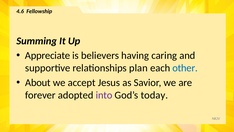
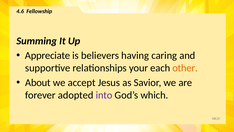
plan: plan -> your
other colour: blue -> orange
today: today -> which
